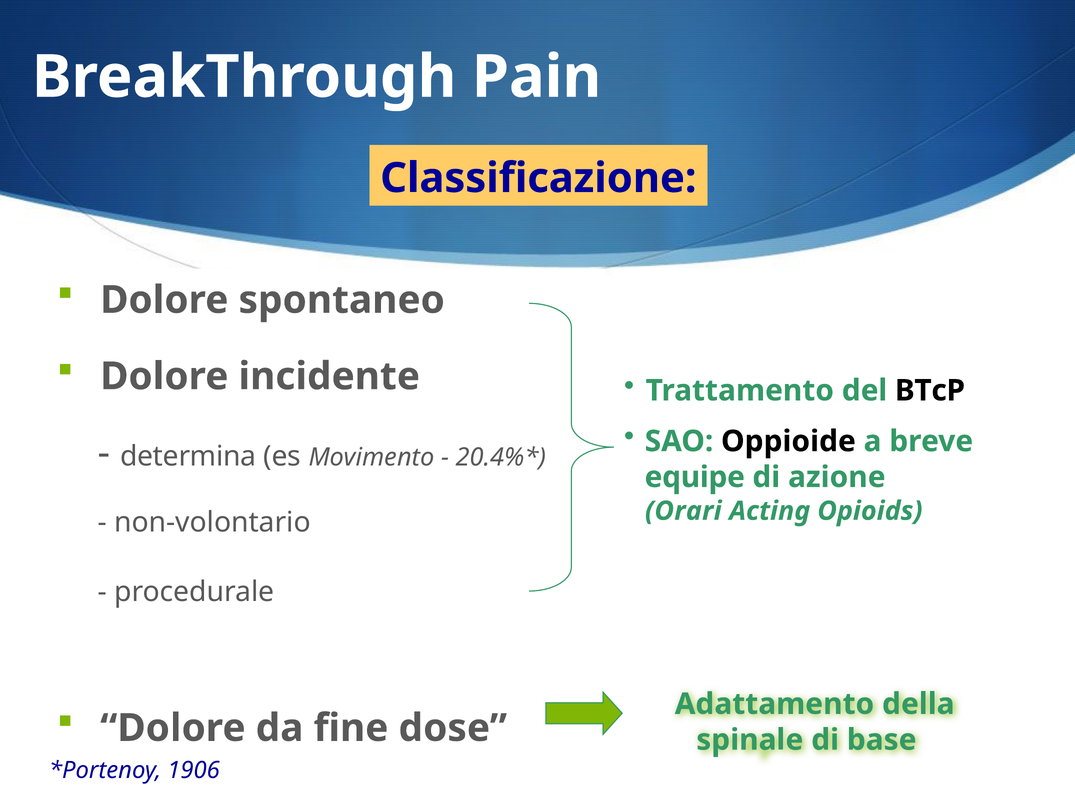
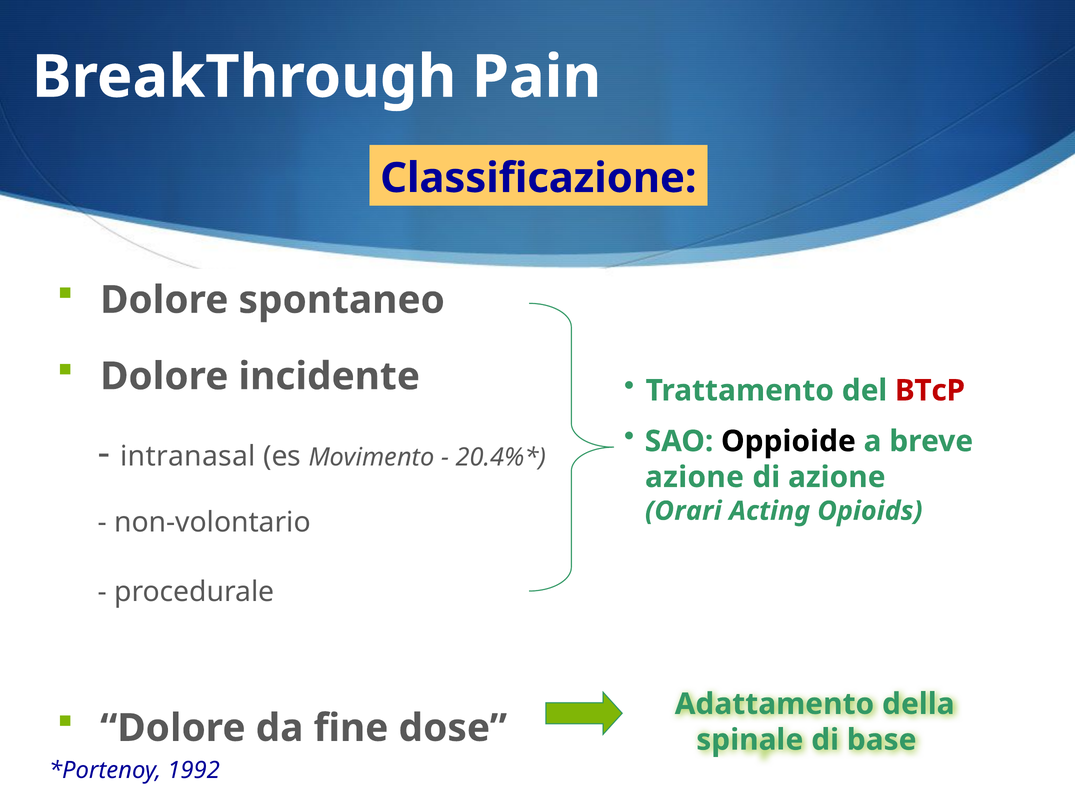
BTcP colour: black -> red
determina: determina -> intranasal
equipe at (695, 477): equipe -> azione
1906: 1906 -> 1992
